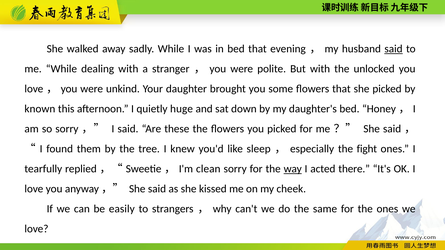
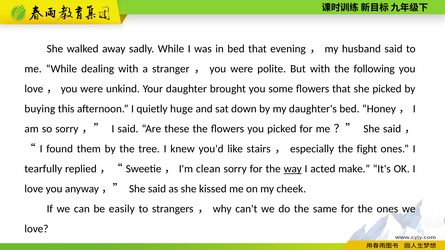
said at (393, 49) underline: present -> none
unlocked: unlocked -> following
known: known -> buying
sleep: sleep -> stairs
there: there -> make
